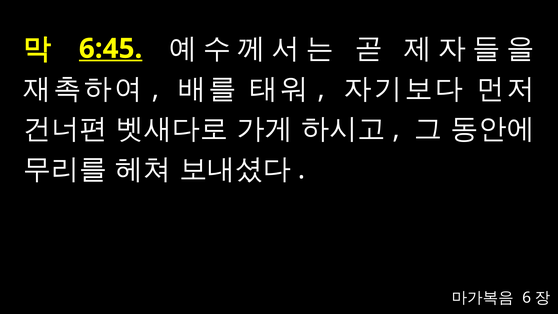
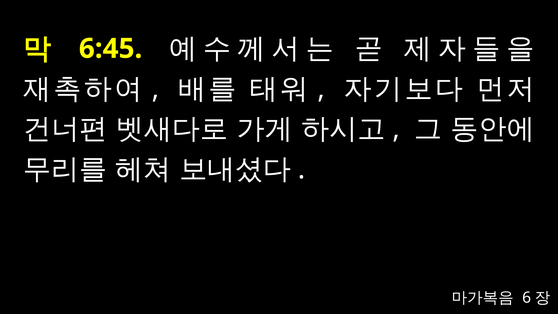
6:45 underline: present -> none
